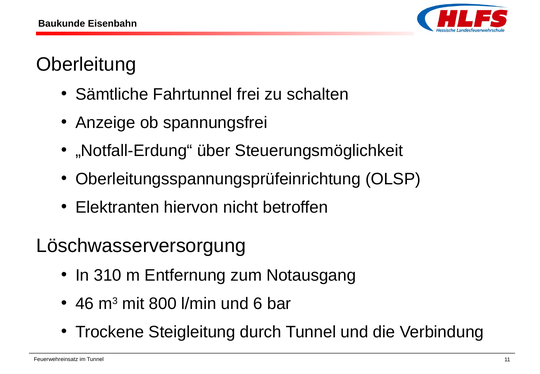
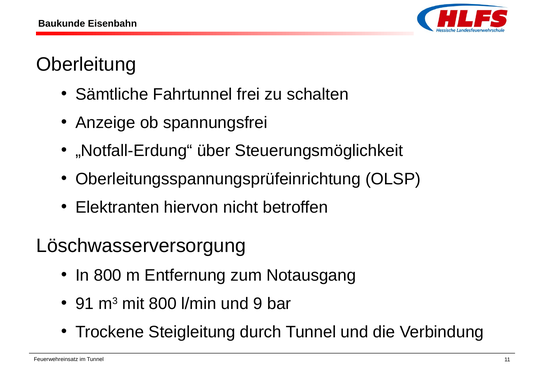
In 310: 310 -> 800
46: 46 -> 91
6: 6 -> 9
